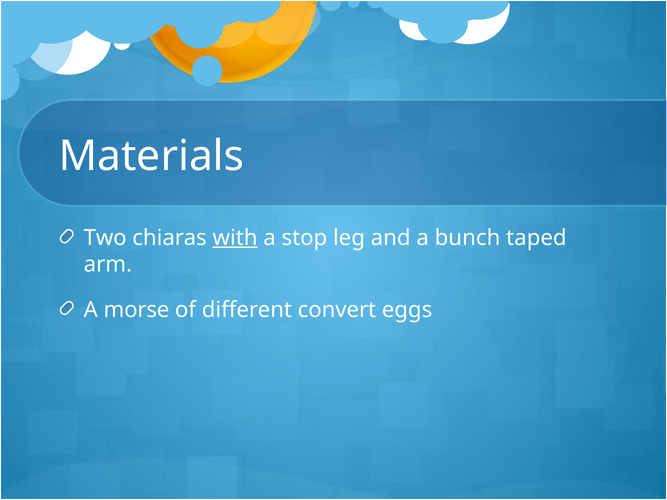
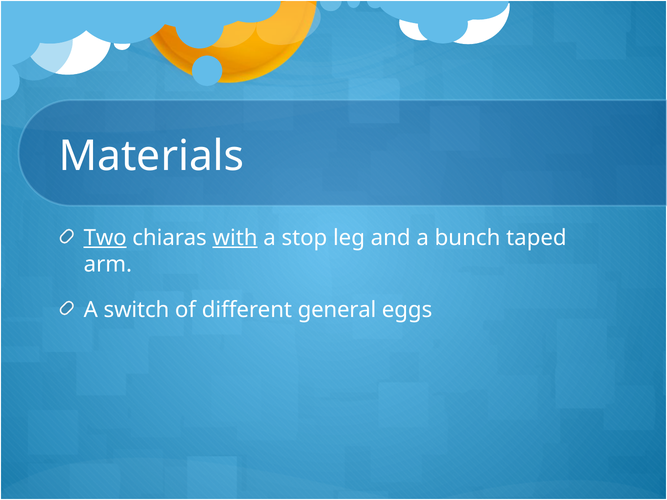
Two underline: none -> present
morse: morse -> switch
convert: convert -> general
